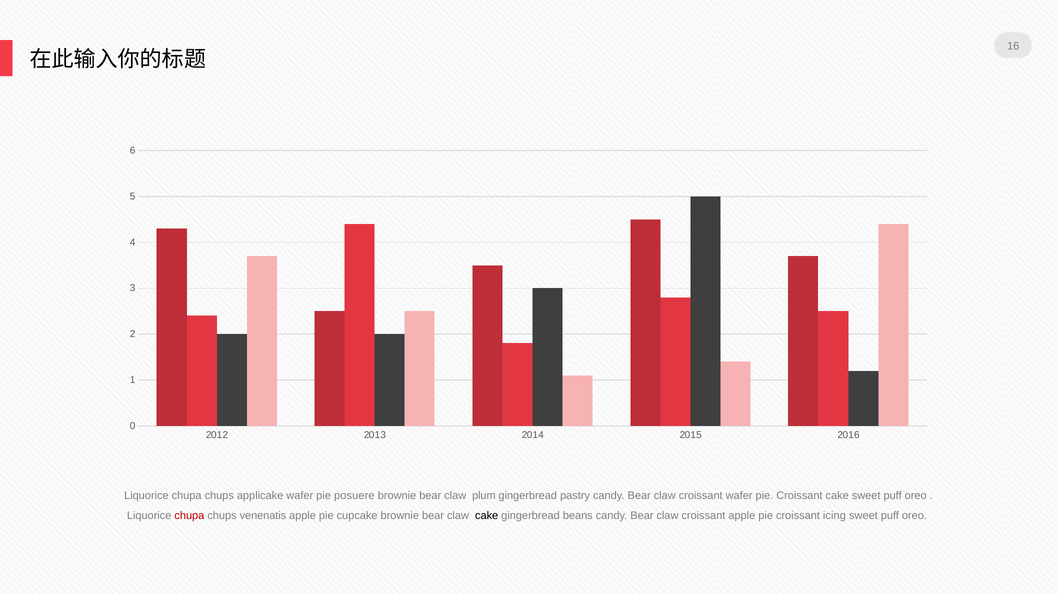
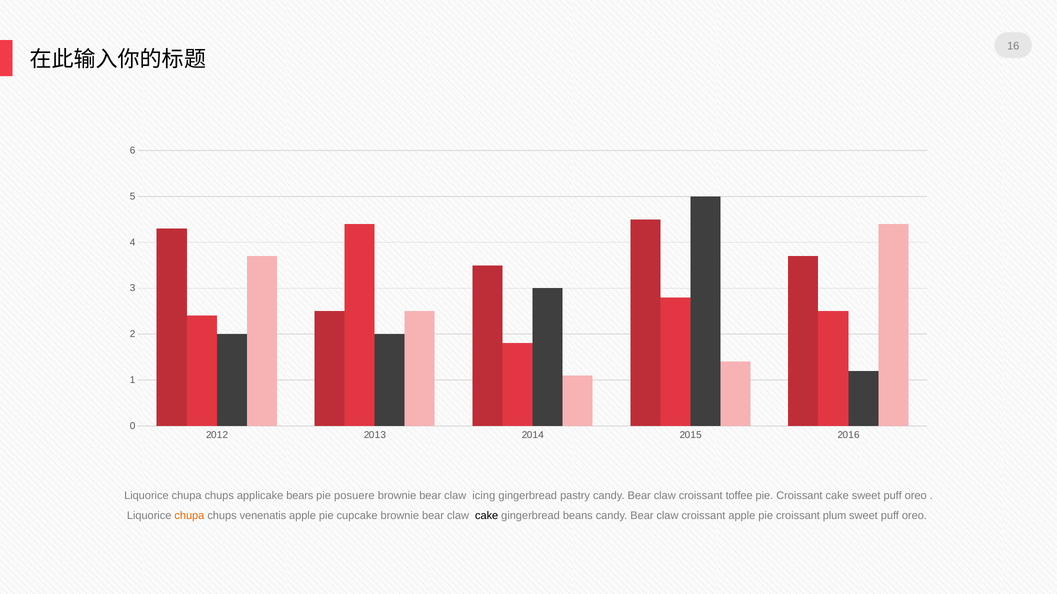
applicake wafer: wafer -> bears
plum: plum -> icing
croissant wafer: wafer -> toffee
chupa at (189, 516) colour: red -> orange
icing: icing -> plum
